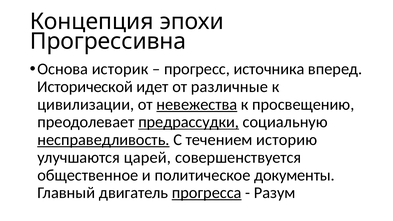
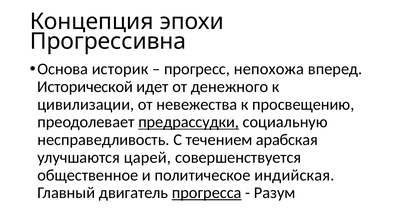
источника: источника -> непохожа
различные: различные -> денежного
невежества underline: present -> none
несправедливость underline: present -> none
историю: историю -> арабская
документы: документы -> индийская
